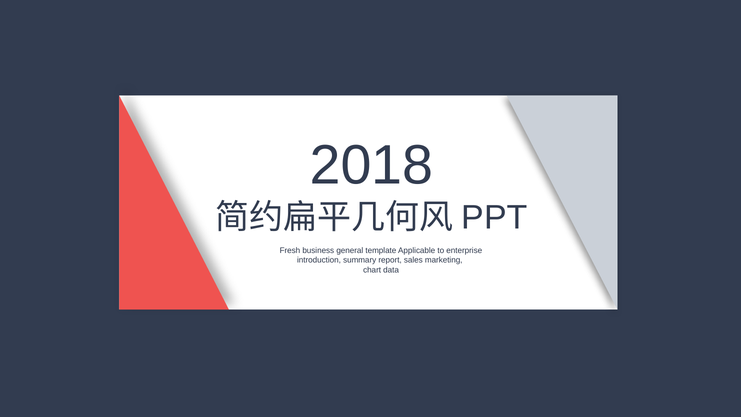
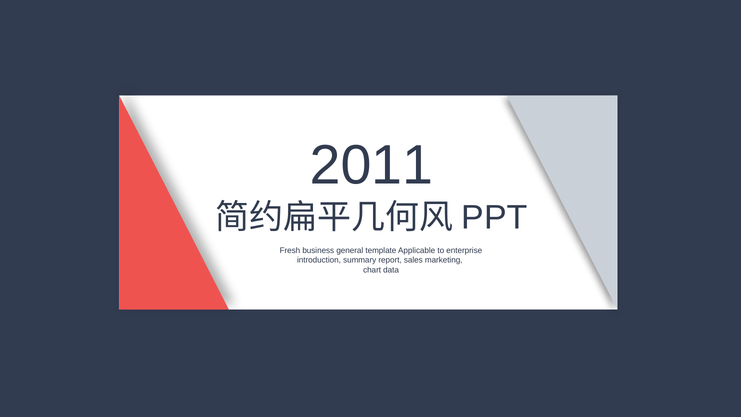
2018: 2018 -> 2011
